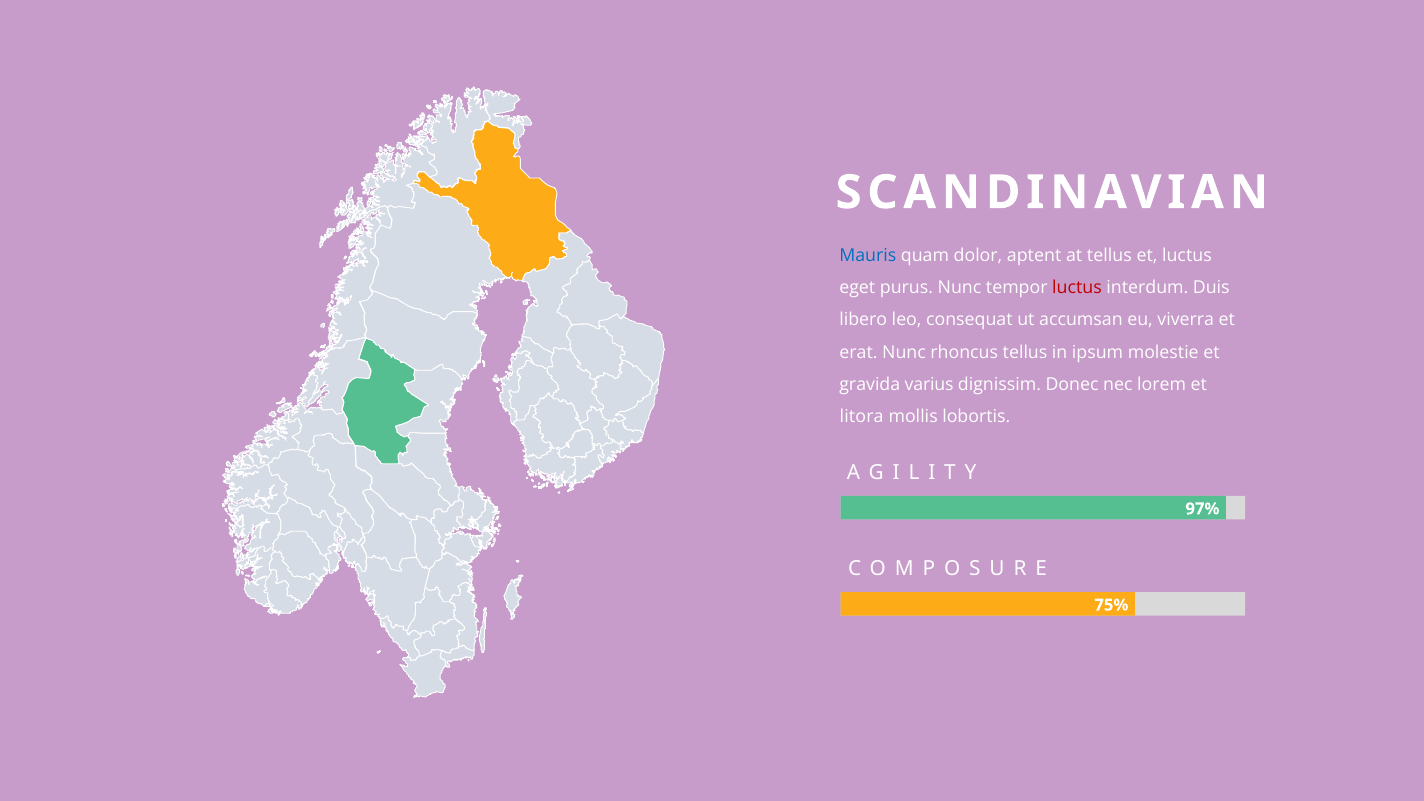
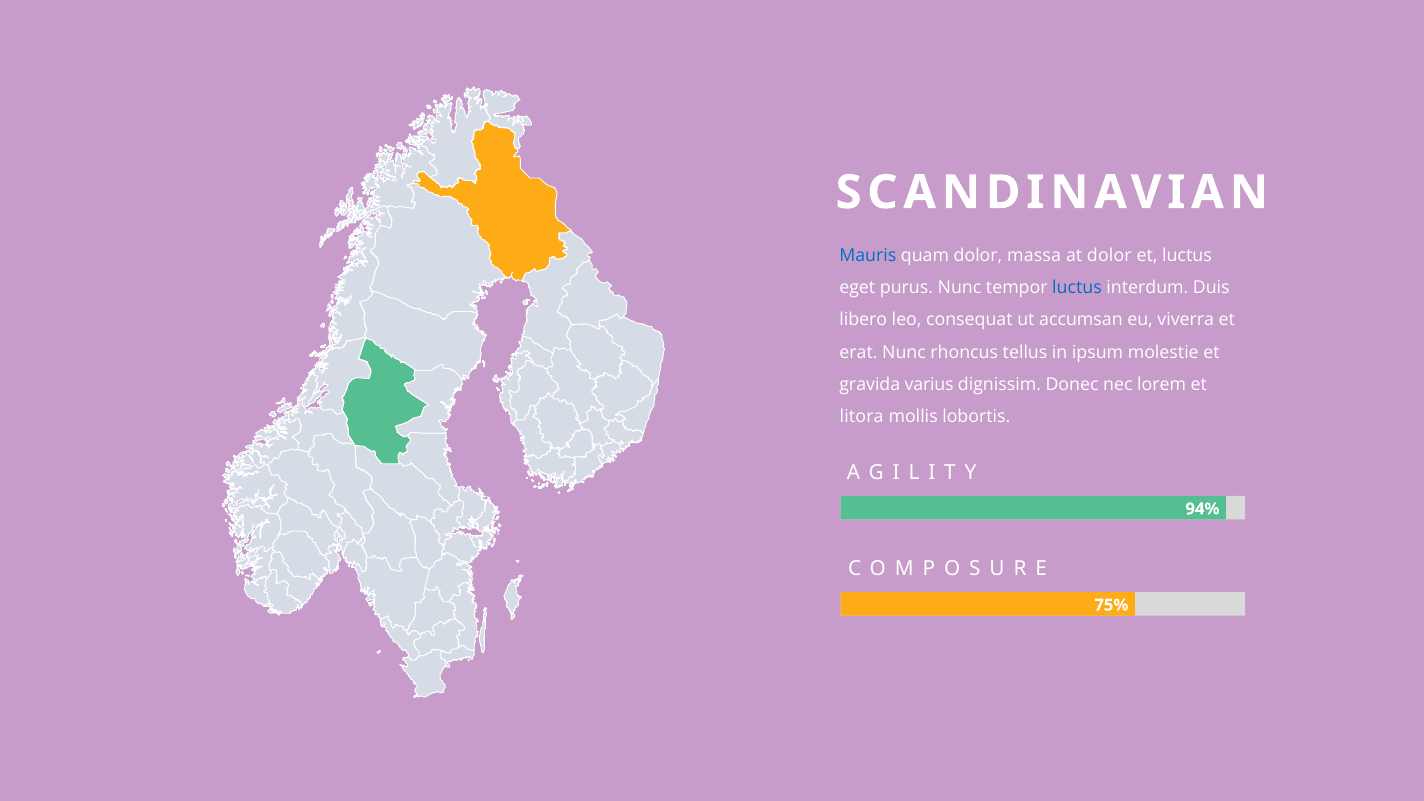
aptent: aptent -> massa
at tellus: tellus -> dolor
luctus at (1077, 288) colour: red -> blue
97%: 97% -> 94%
